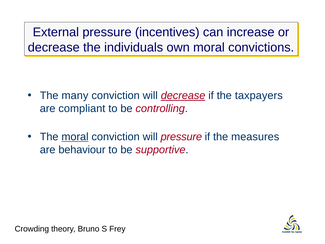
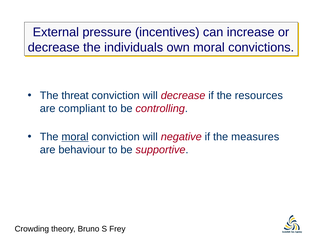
many: many -> threat
decrease at (183, 96) underline: present -> none
taxpayers: taxpayers -> resources
will pressure: pressure -> negative
